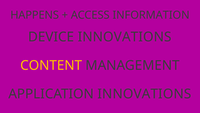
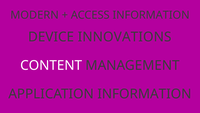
HAPPENS: HAPPENS -> MODERN
CONTENT colour: yellow -> white
APPLICATION INNOVATIONS: INNOVATIONS -> INFORMATION
